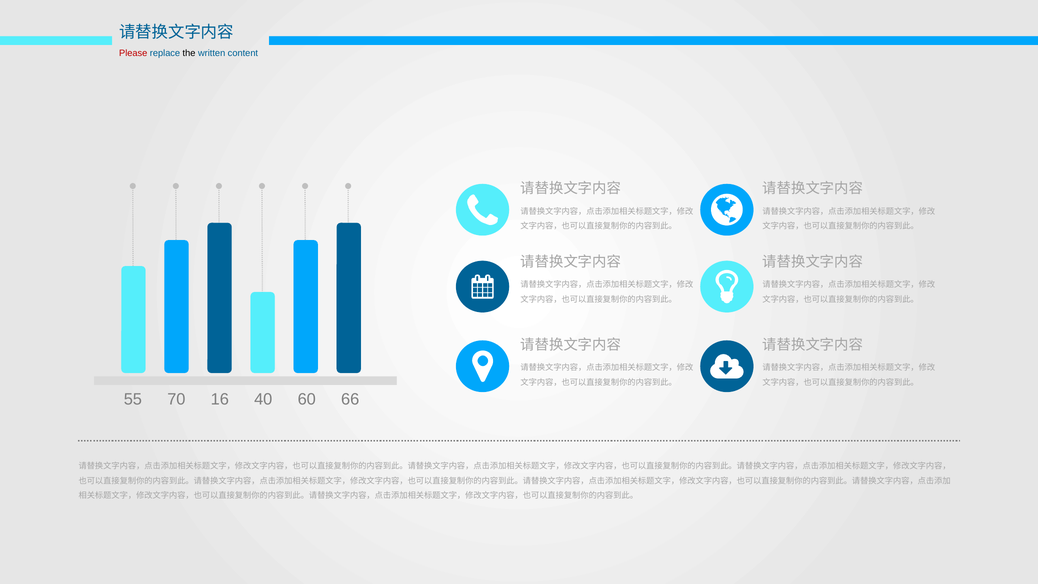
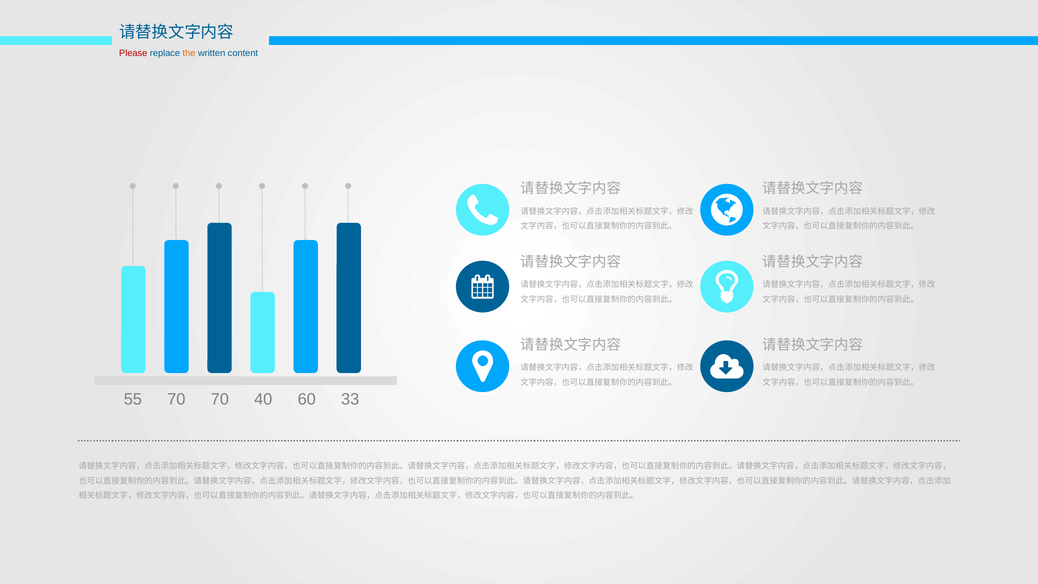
the colour: black -> orange
70 16: 16 -> 70
66: 66 -> 33
